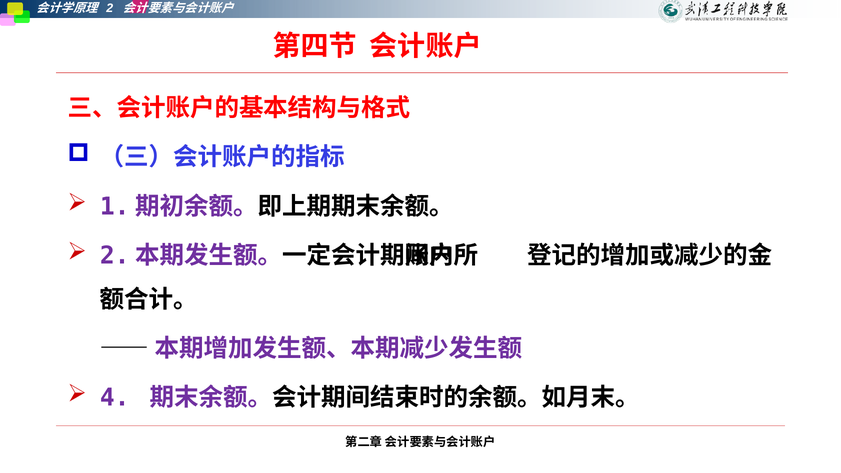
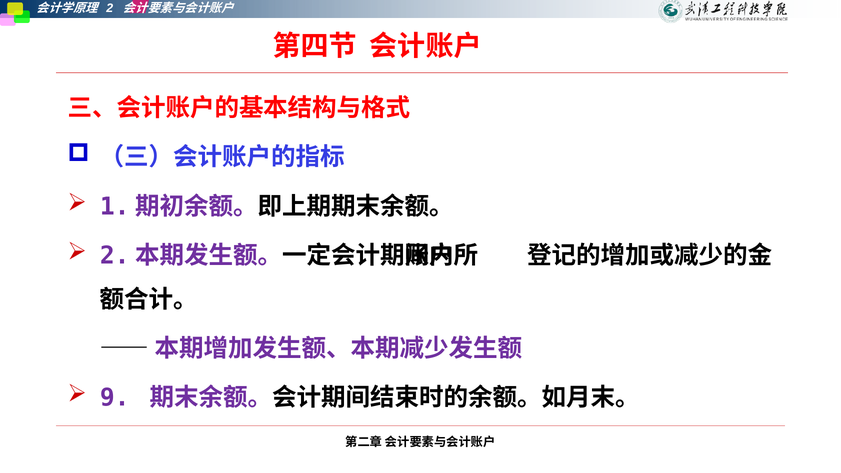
4: 4 -> 9
